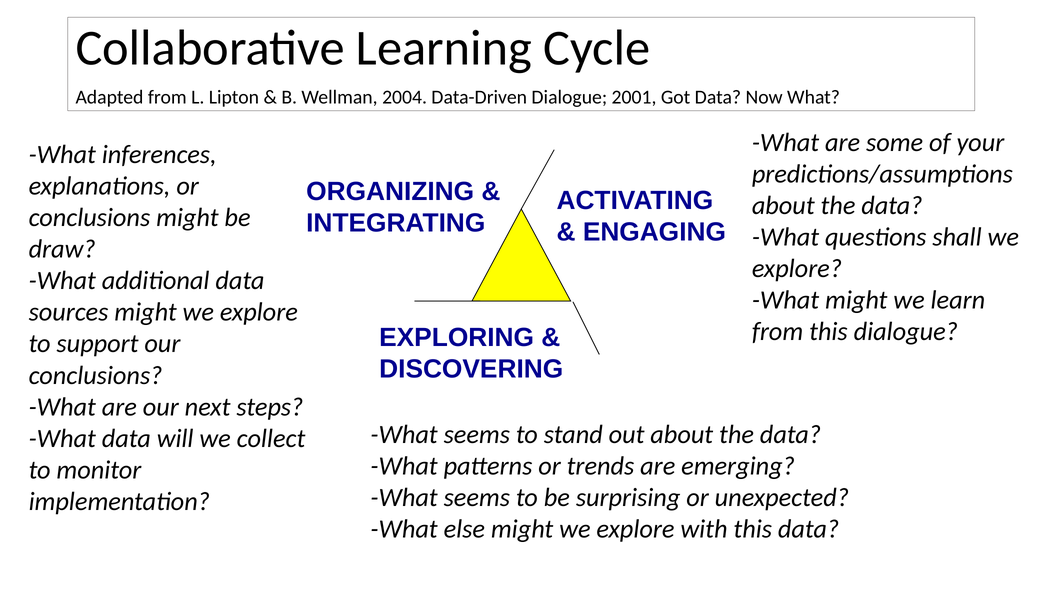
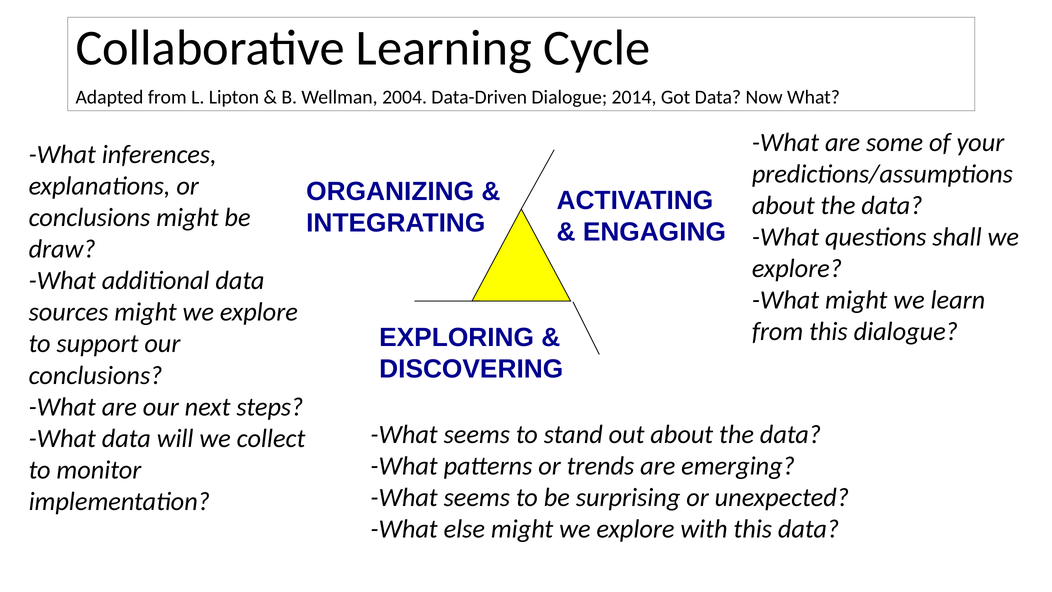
2001: 2001 -> 2014
